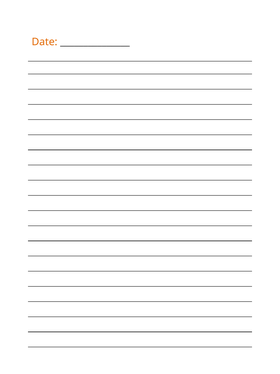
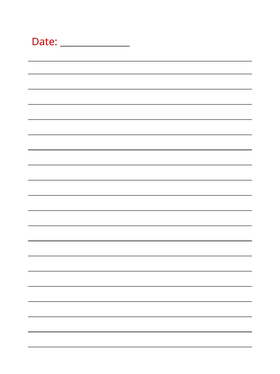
Date colour: orange -> red
